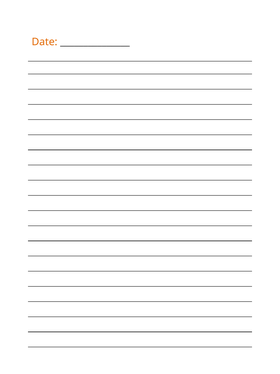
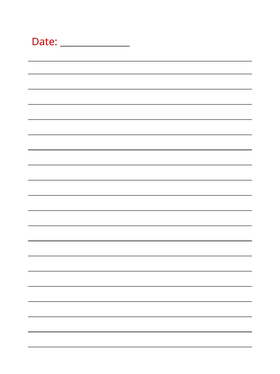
Date colour: orange -> red
